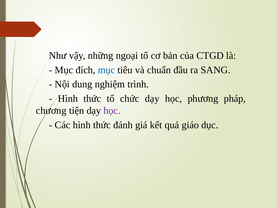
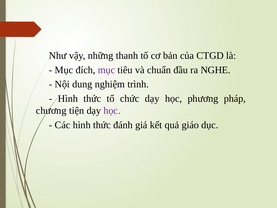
ngoại: ngoại -> thanh
mục at (106, 70) colour: blue -> purple
SANG: SANG -> NGHE
